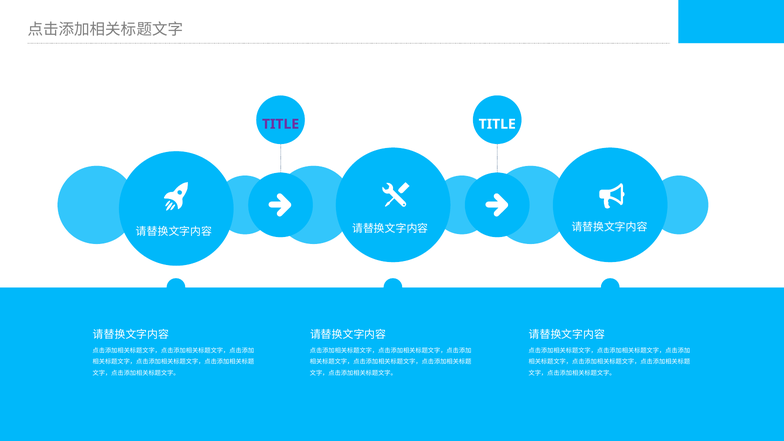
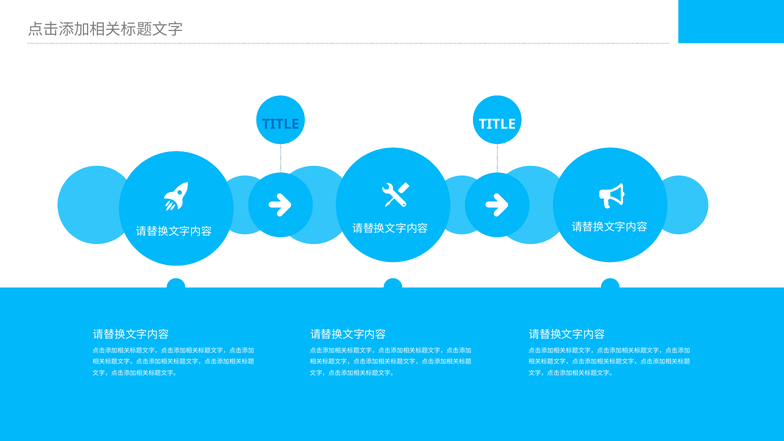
TITLE at (281, 124) colour: purple -> blue
